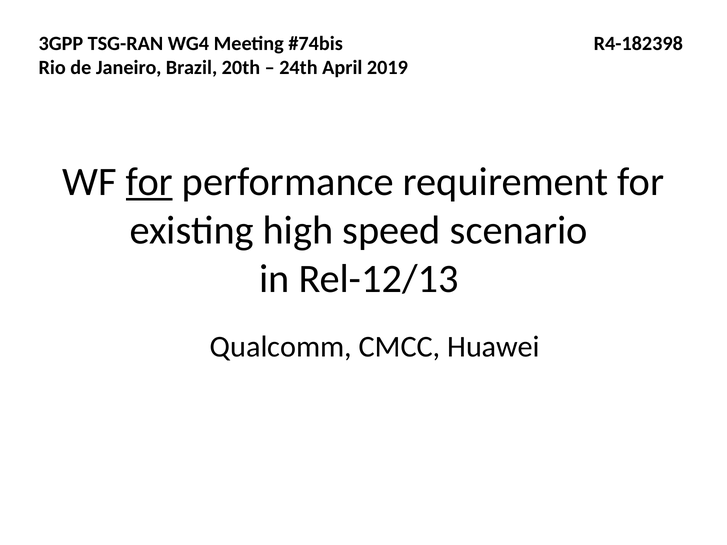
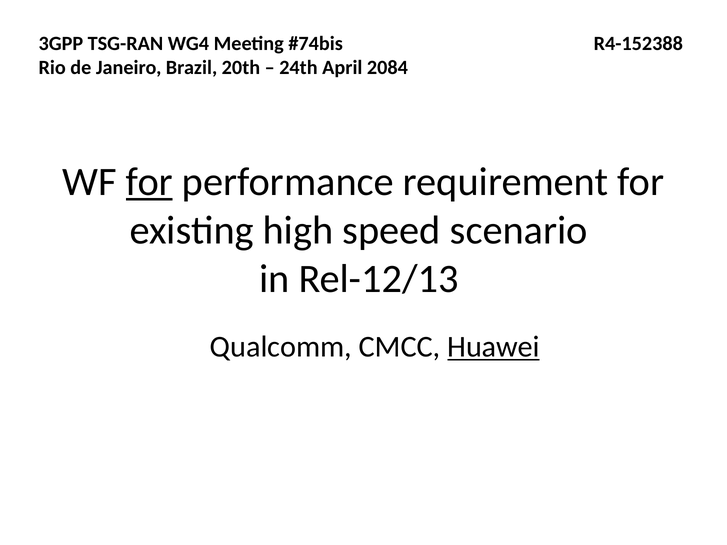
R4-182398: R4-182398 -> R4-152388
2019: 2019 -> 2084
Huawei underline: none -> present
